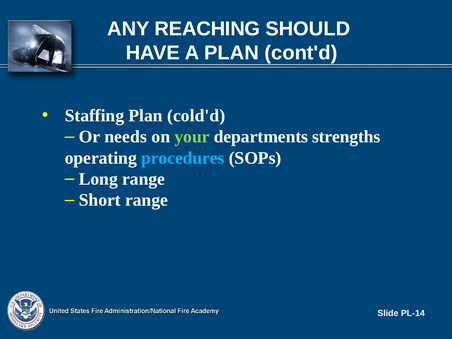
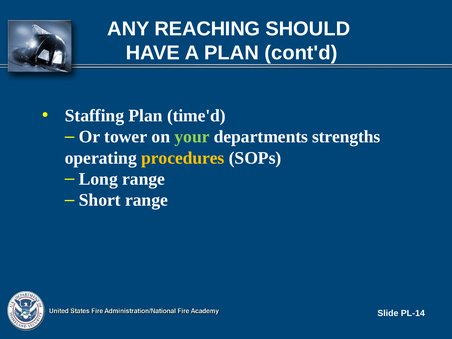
cold'd: cold'd -> time'd
needs: needs -> tower
procedures colour: light blue -> yellow
